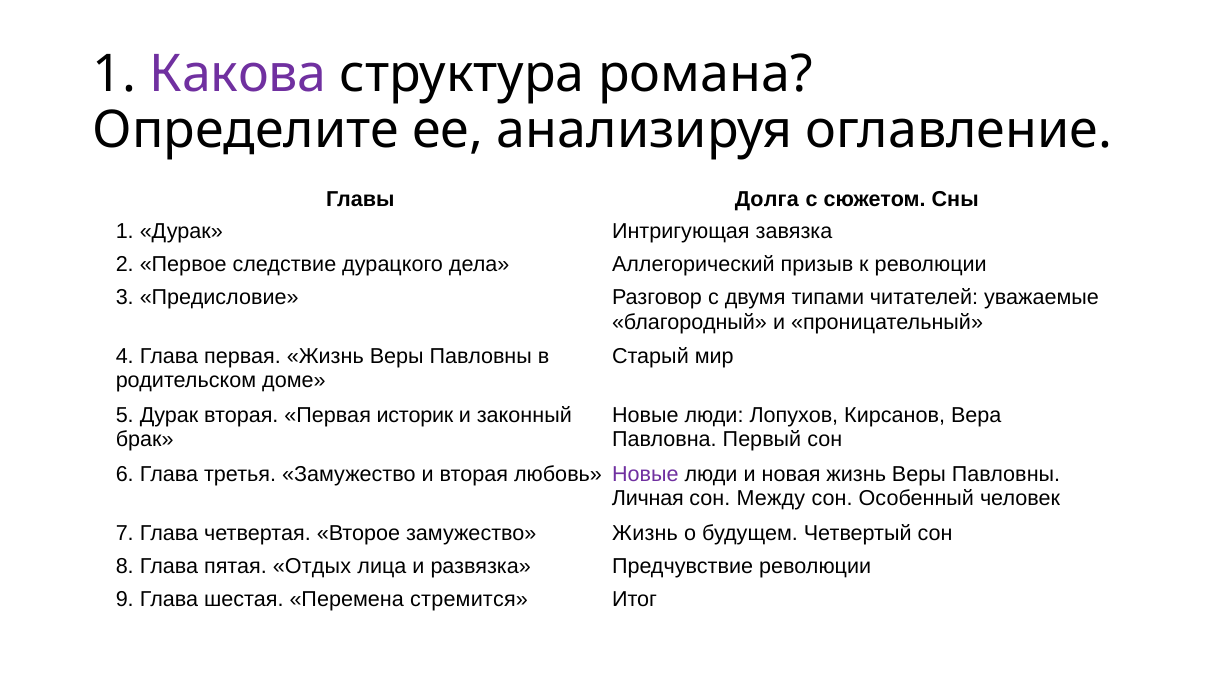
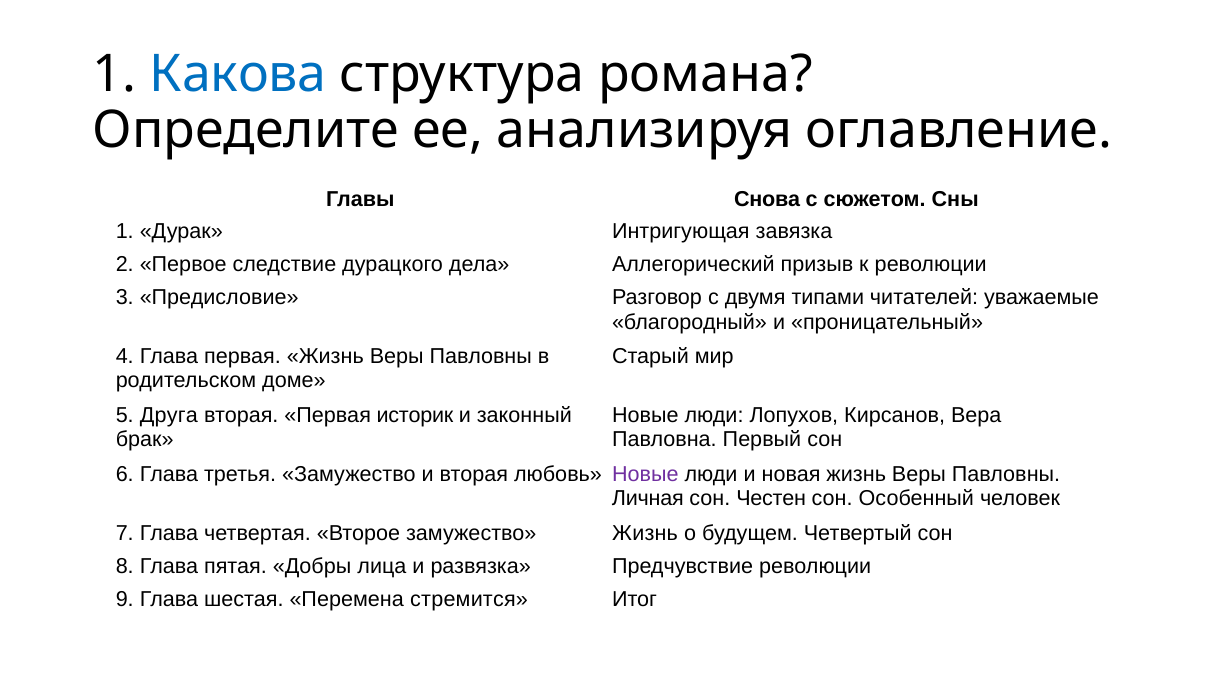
Какова colour: purple -> blue
Долга: Долга -> Снова
5 Дурак: Дурак -> Друга
Между: Между -> Честен
Отдых: Отдых -> Добры
